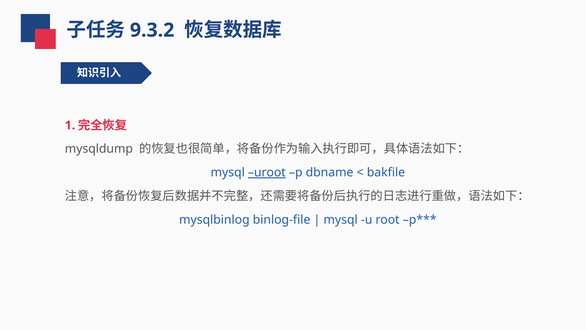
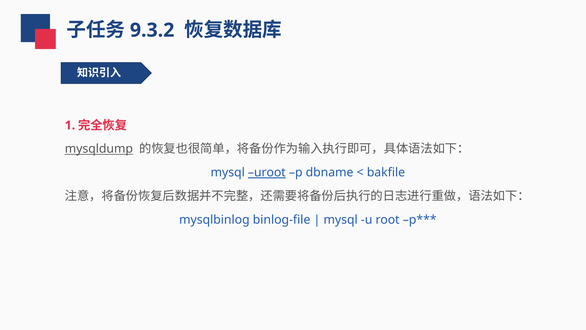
mysqldump underline: none -> present
